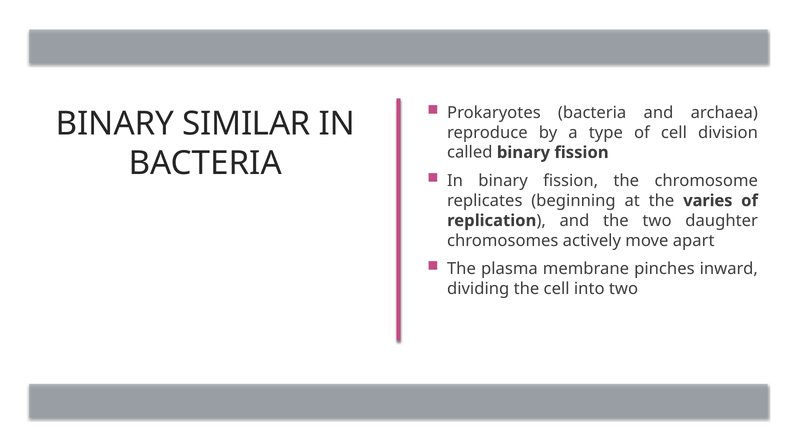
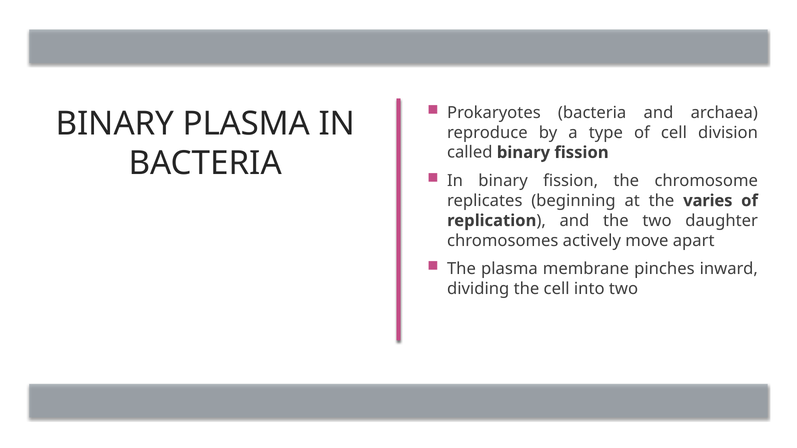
BINARY SIMILAR: SIMILAR -> PLASMA
